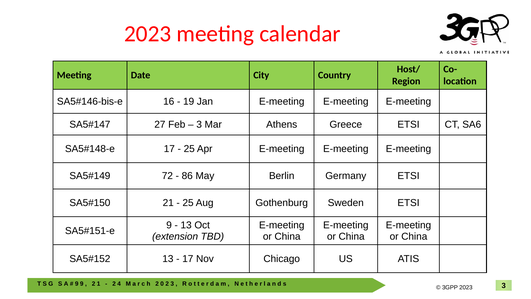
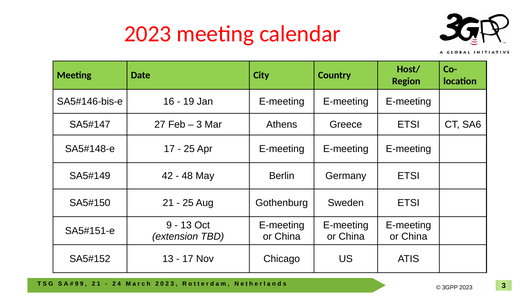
72: 72 -> 42
86: 86 -> 48
